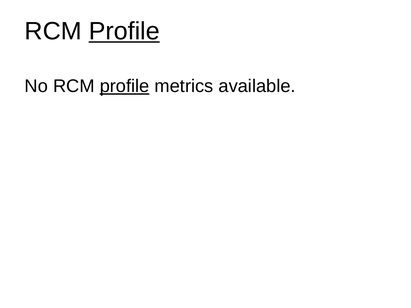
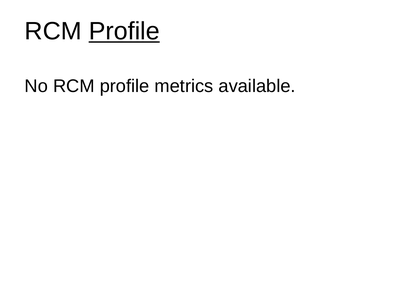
profile at (125, 86) underline: present -> none
